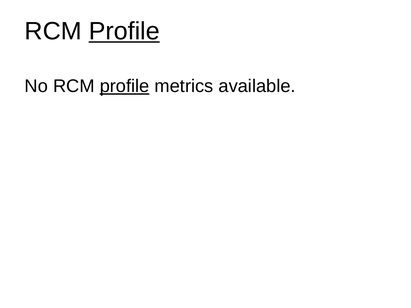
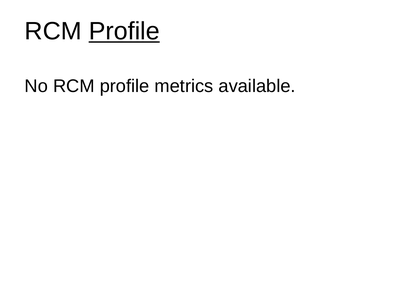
profile at (125, 86) underline: present -> none
